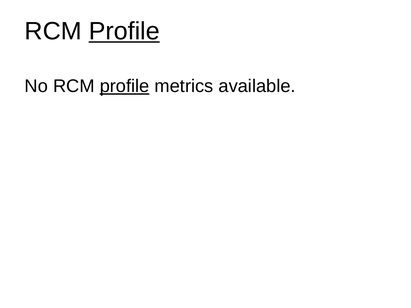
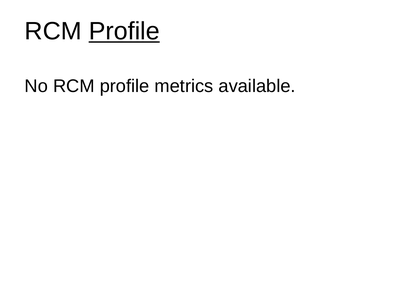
profile at (125, 86) underline: present -> none
